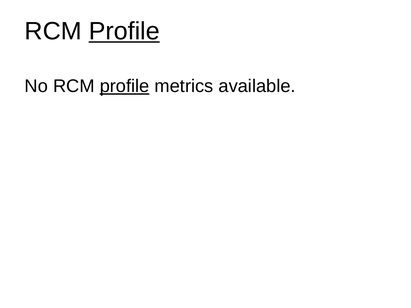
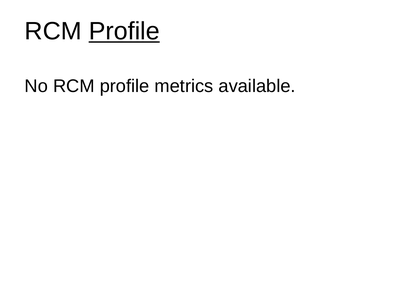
profile at (125, 86) underline: present -> none
